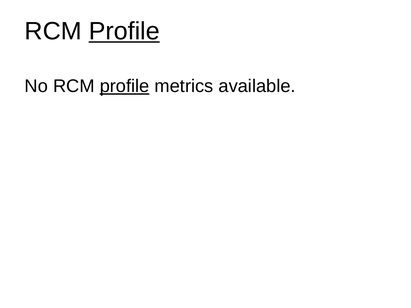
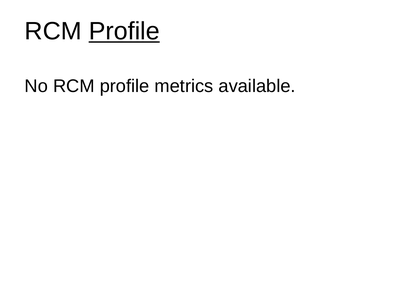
profile at (125, 86) underline: present -> none
